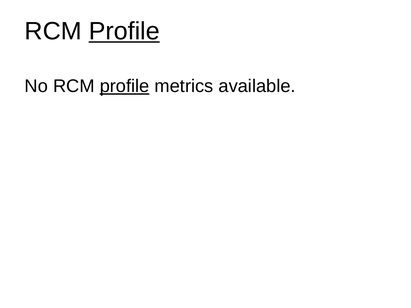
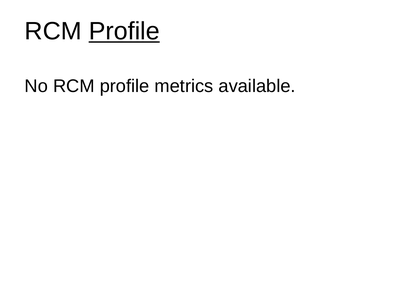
profile at (125, 86) underline: present -> none
